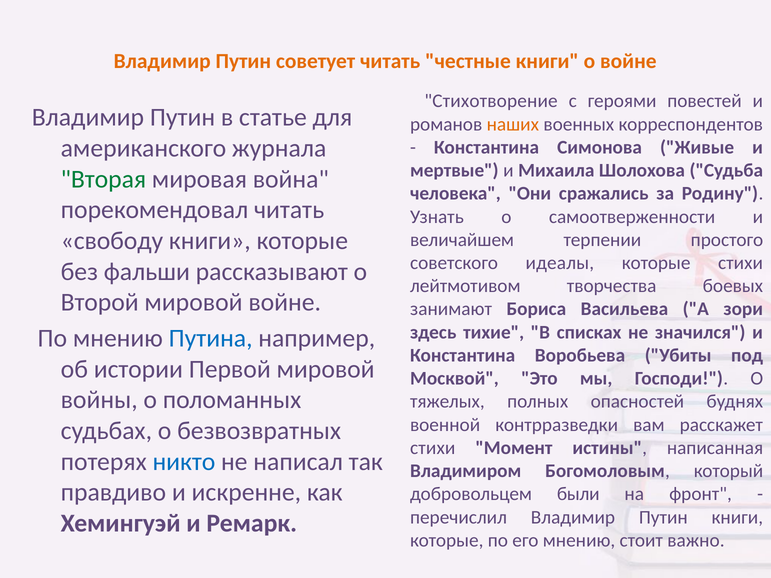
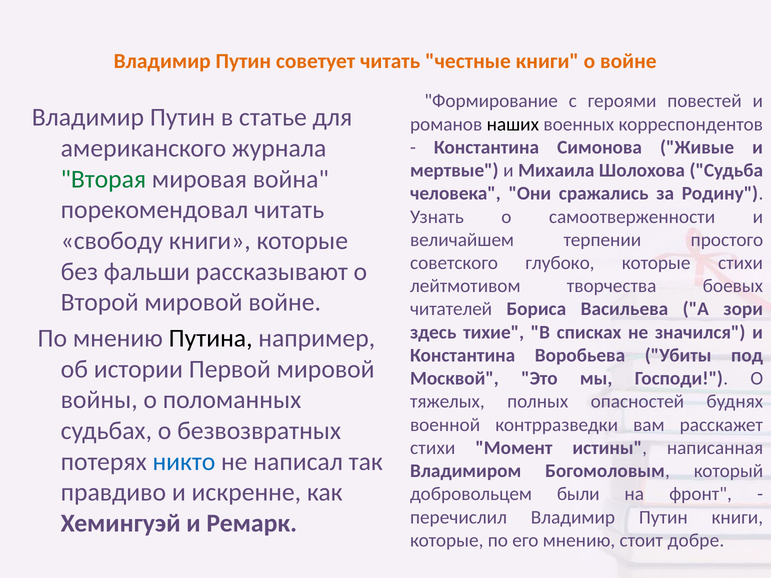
Стихотворение: Стихотворение -> Формирование
наших colour: orange -> black
идеалы: идеалы -> глубоко
занимают: занимают -> читателей
Путина colour: blue -> black
важно: важно -> добре
